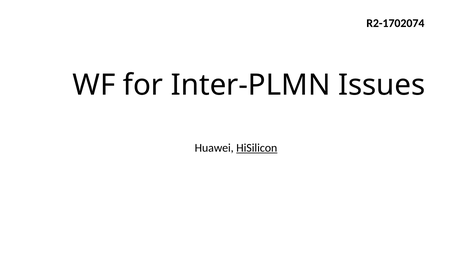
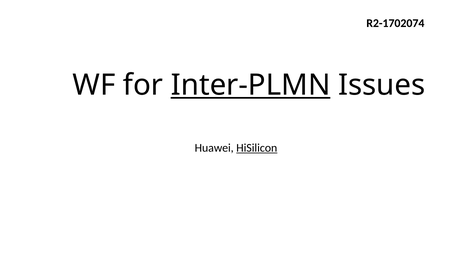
Inter-PLMN underline: none -> present
